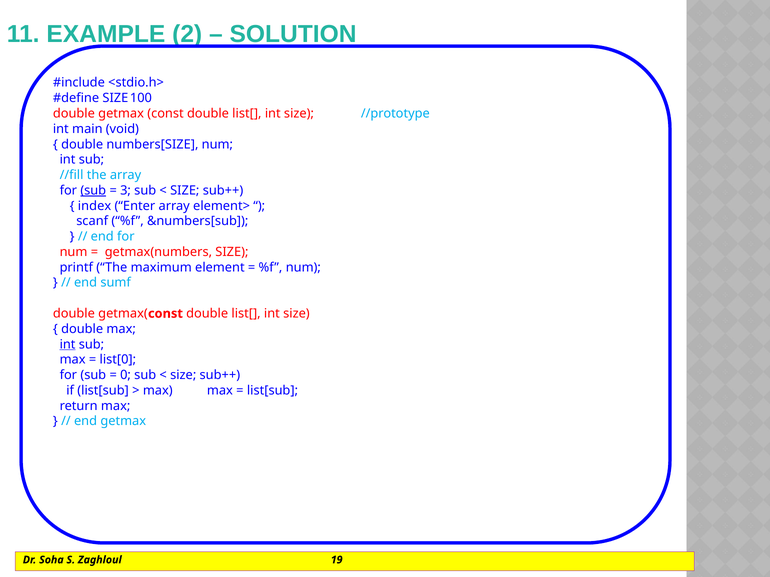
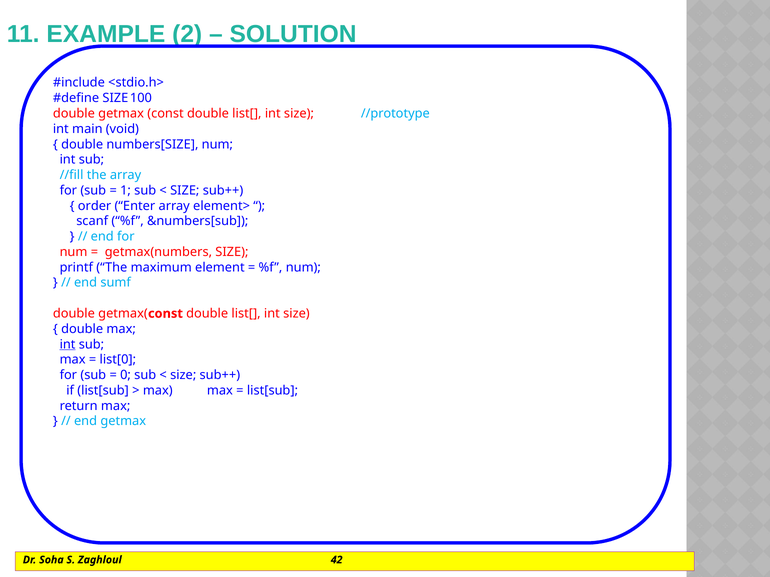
sub at (93, 191) underline: present -> none
3: 3 -> 1
index: index -> order
19: 19 -> 42
